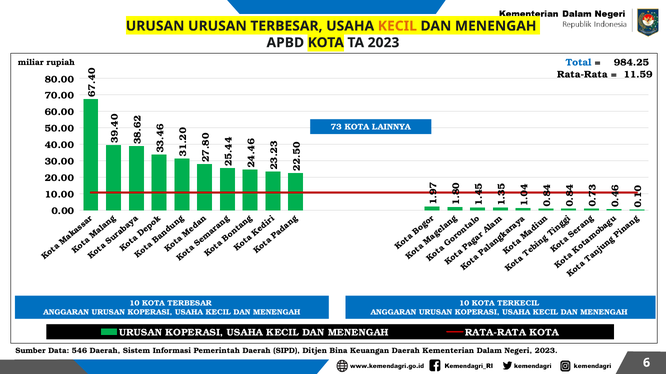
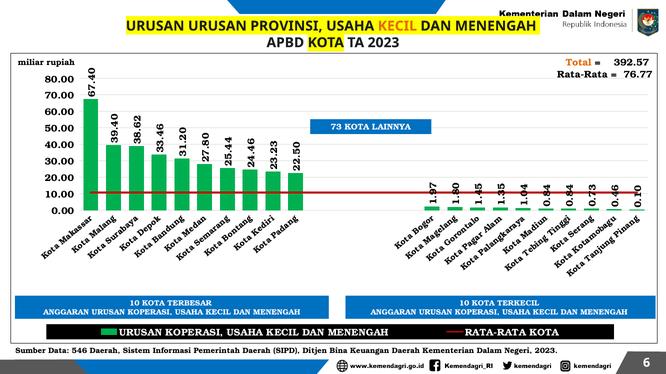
URUSAN TERBESAR: TERBESAR -> PROVINSI
Total colour: blue -> orange
984.25: 984.25 -> 392.57
11.59: 11.59 -> 76.77
